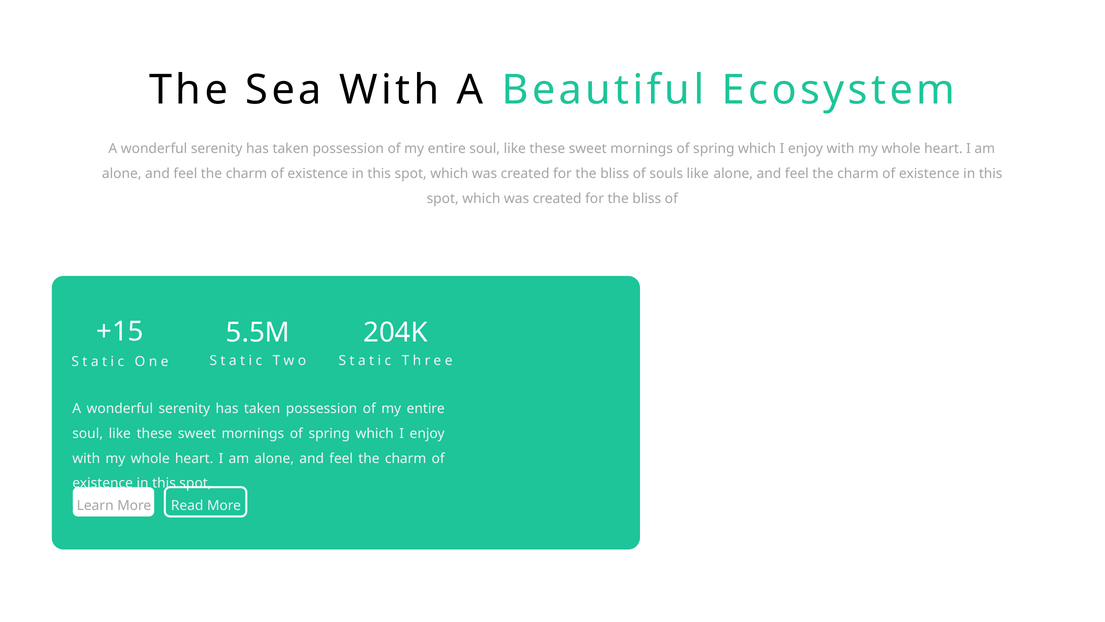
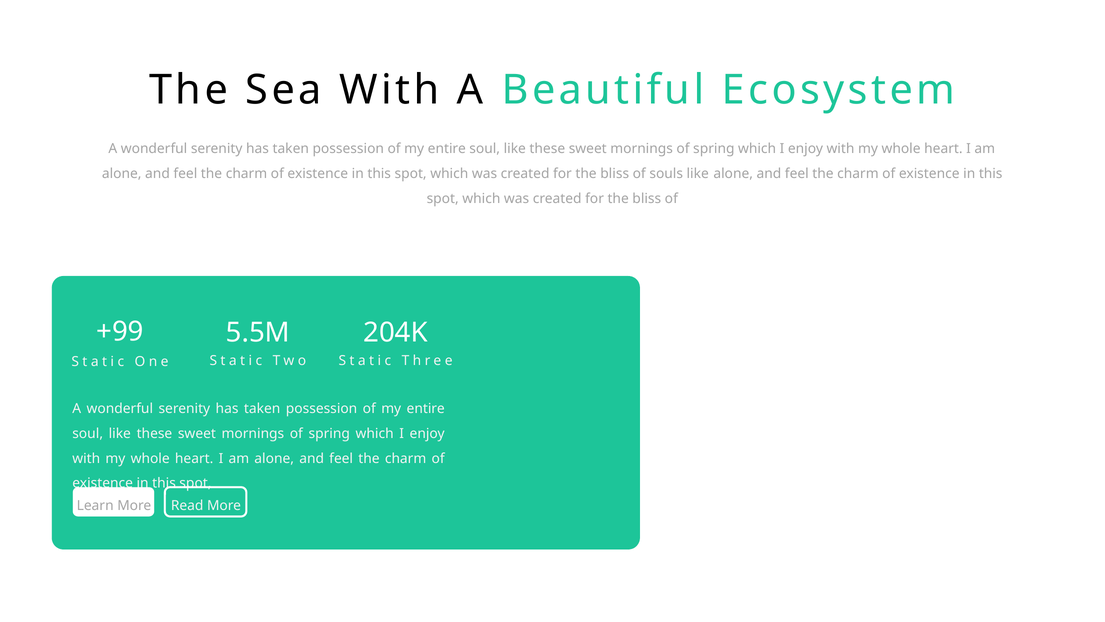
+15: +15 -> +99
